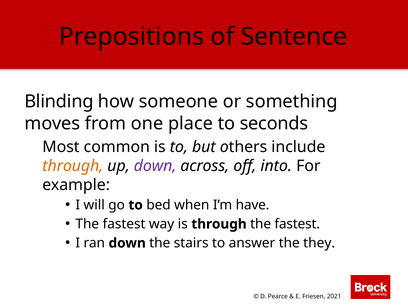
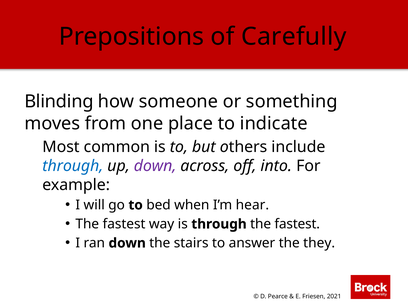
Sentence: Sentence -> Carefully
seconds: seconds -> indicate
through at (73, 166) colour: orange -> blue
have: have -> hear
